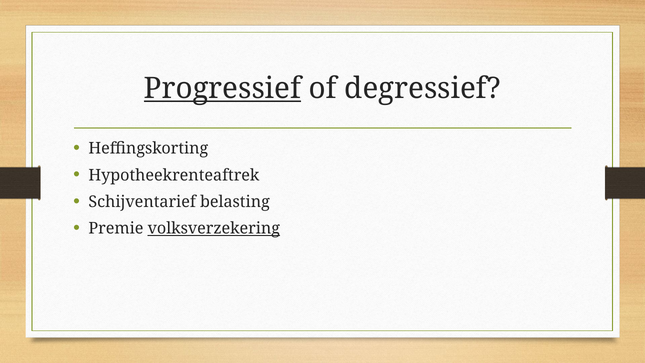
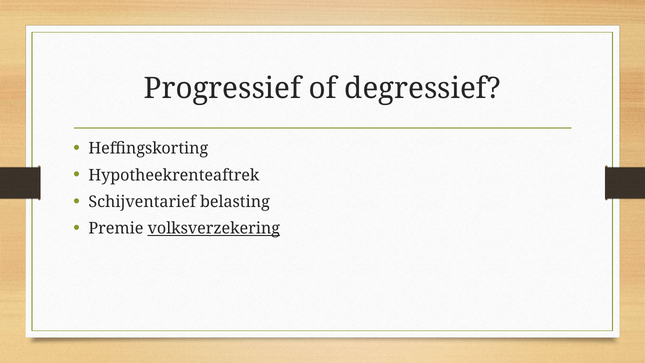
Progressief underline: present -> none
